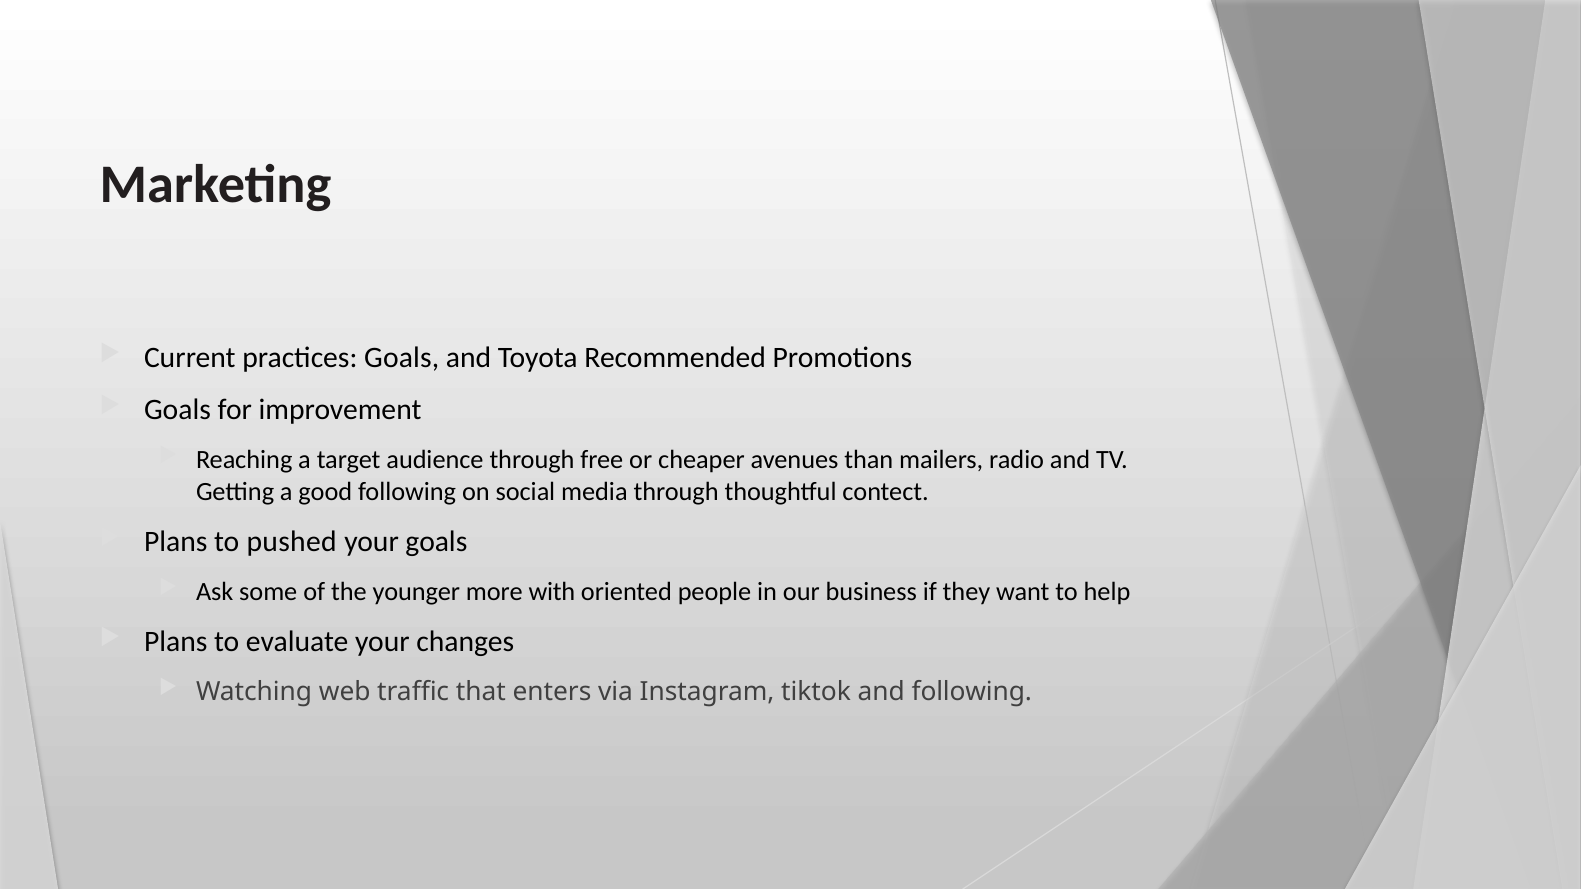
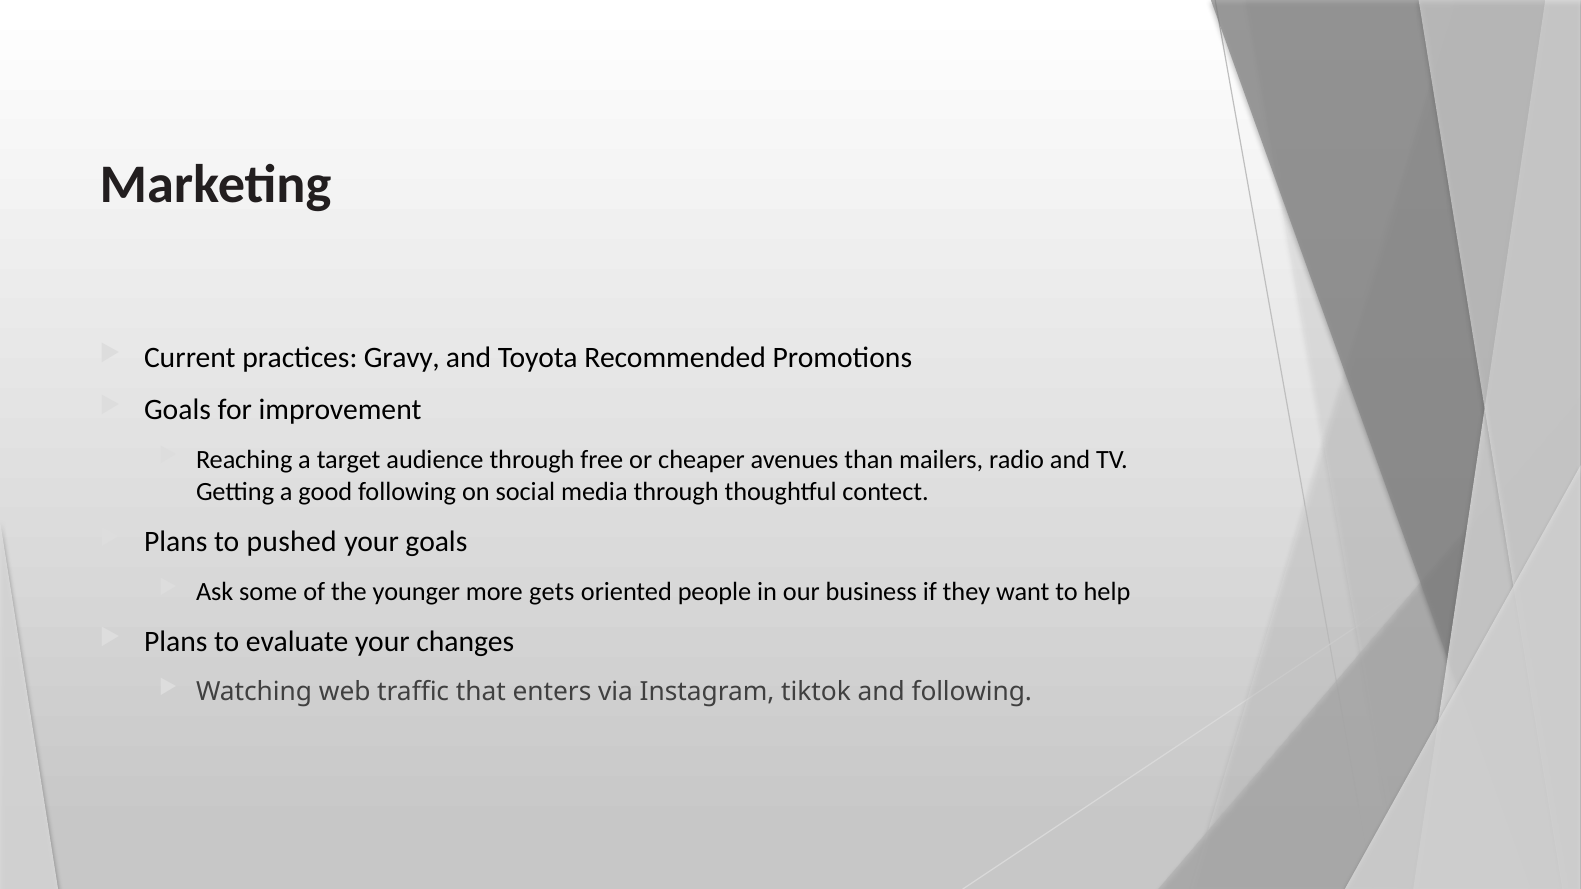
practices Goals: Goals -> Gravy
with: with -> gets
